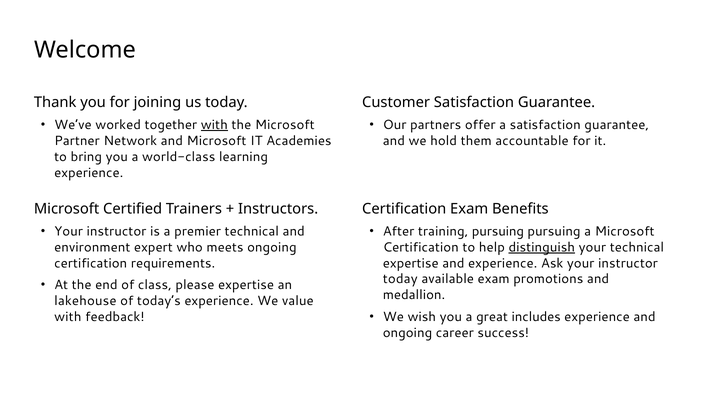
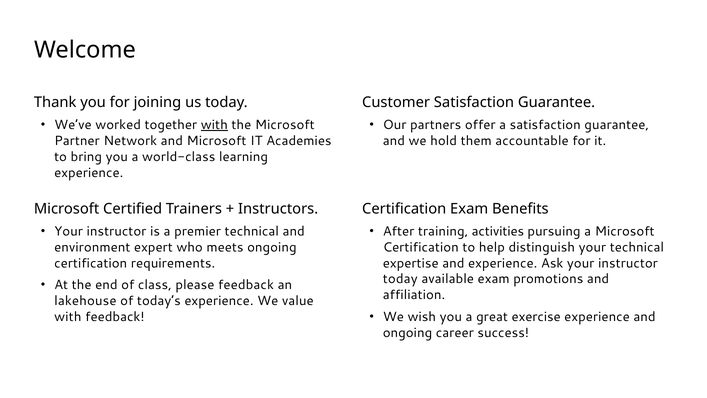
training pursuing: pursuing -> activities
distinguish underline: present -> none
please expertise: expertise -> feedback
medallion: medallion -> affiliation
includes: includes -> exercise
